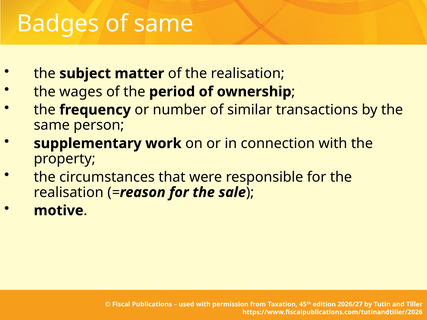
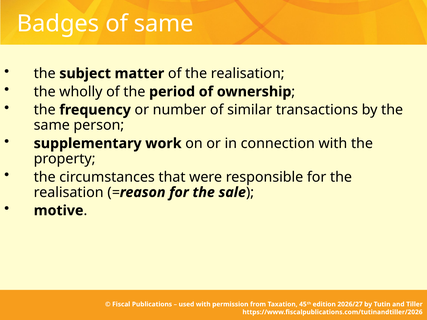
wages: wages -> wholly
